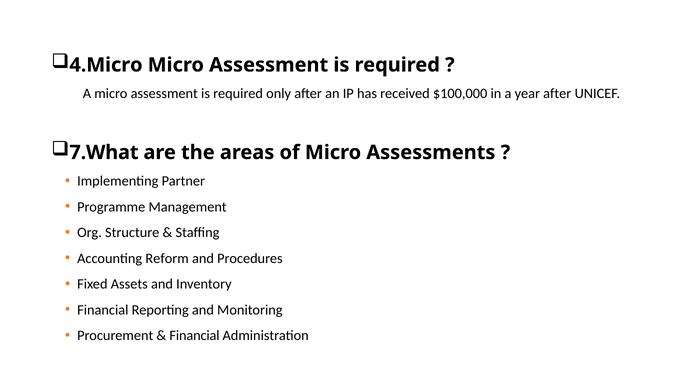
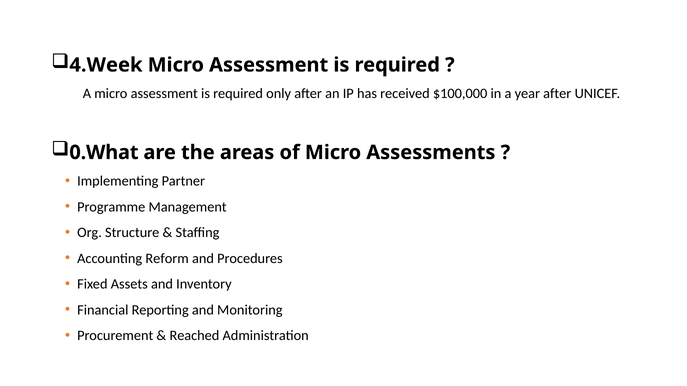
4.Micro: 4.Micro -> 4.Week
7.What: 7.What -> 0.What
Financial at (195, 336): Financial -> Reached
